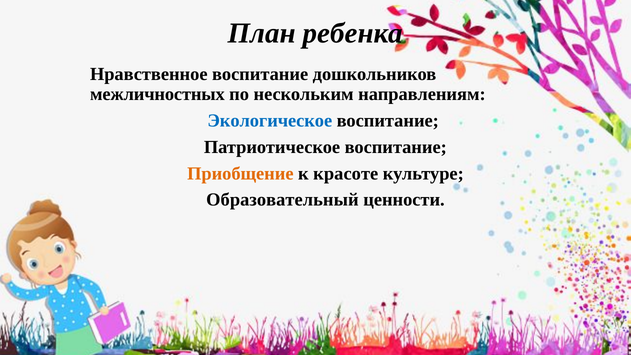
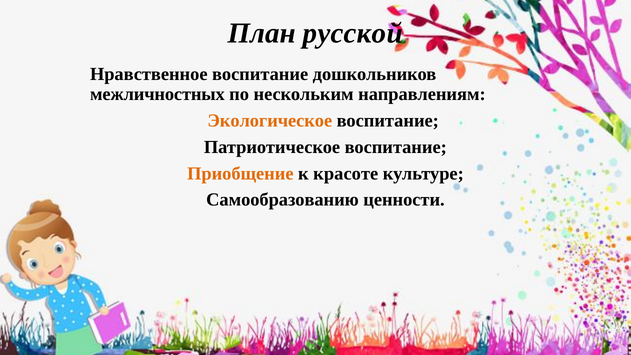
ребенка: ребенка -> русской
Экологическое colour: blue -> orange
Образовательный: Образовательный -> Самообразованию
